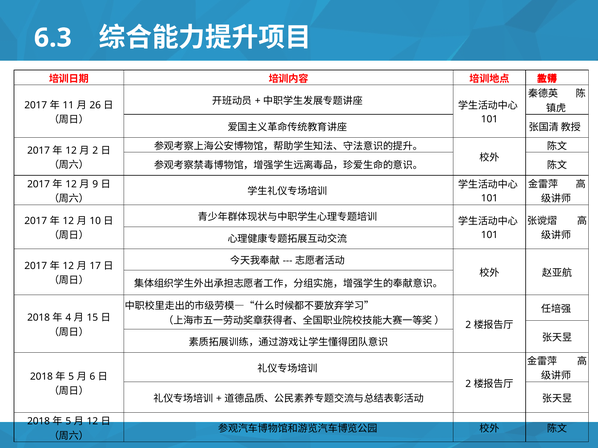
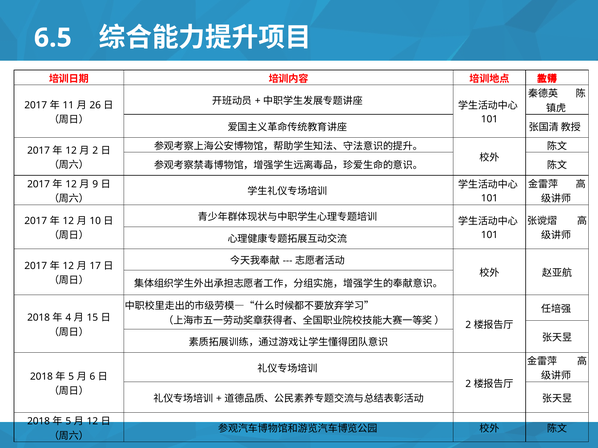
6.3: 6.3 -> 6.5
